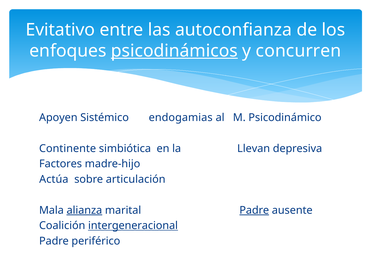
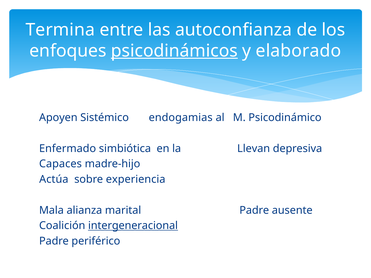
Evitativo: Evitativo -> Termina
concurren: concurren -> elaborado
Continente: Continente -> Enfermado
Factores: Factores -> Capaces
articulación: articulación -> experiencia
alianza underline: present -> none
Padre at (254, 210) underline: present -> none
